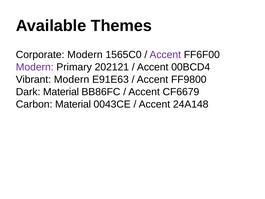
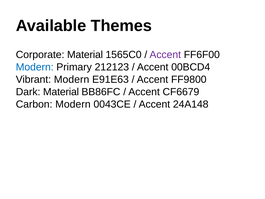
Corporate Modern: Modern -> Material
Modern at (35, 67) colour: purple -> blue
202121: 202121 -> 212123
Carbon Material: Material -> Modern
